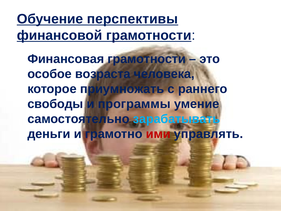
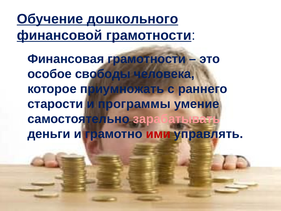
перспективы: перспективы -> дошкольного
возраста: возраста -> свободы
свободы: свободы -> старости
зарабатывать colour: light blue -> pink
